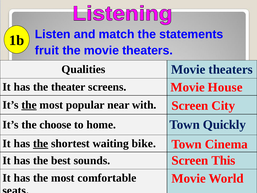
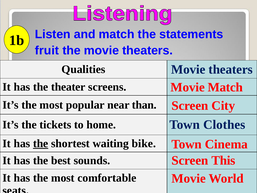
Movie House: House -> Match
the at (29, 105) underline: present -> none
with: with -> than
choose: choose -> tickets
Quickly: Quickly -> Clothes
